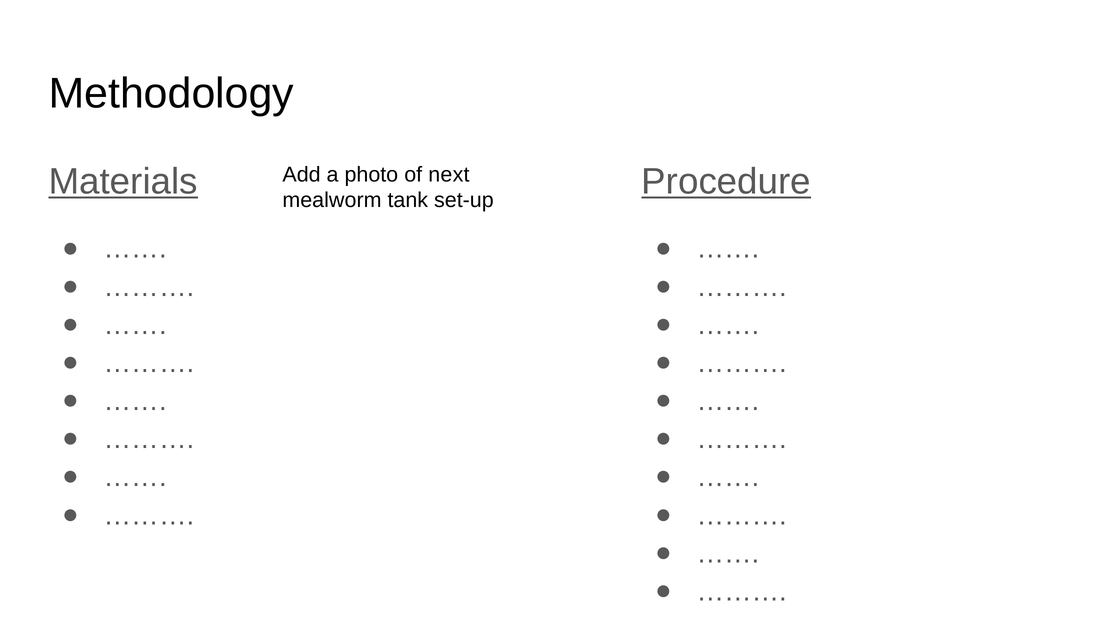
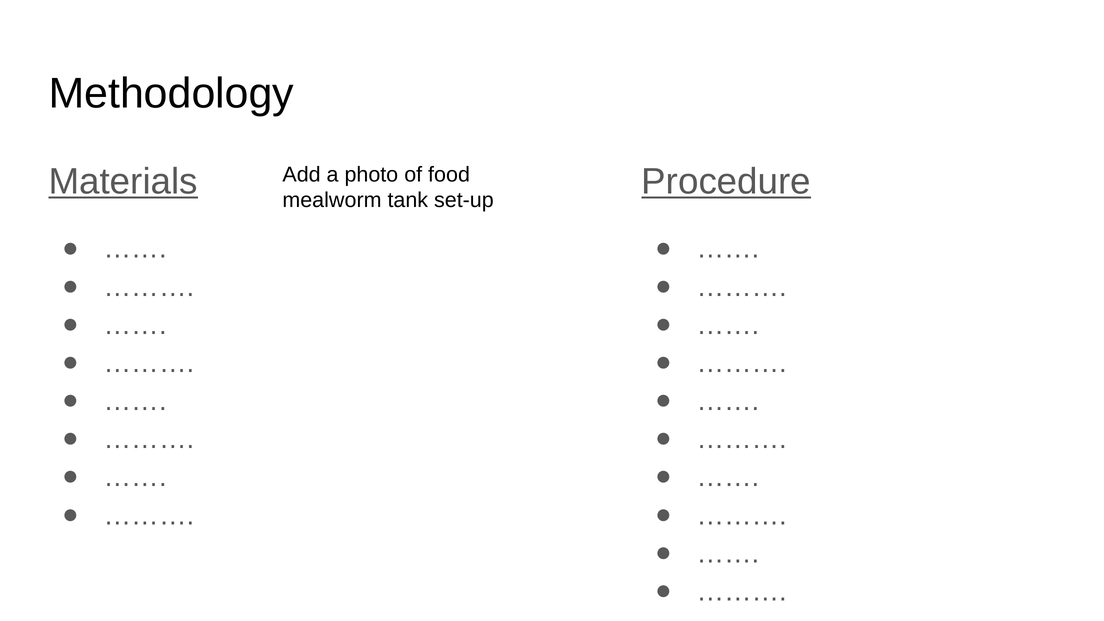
next: next -> food
